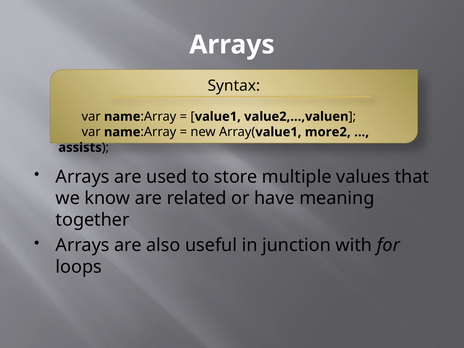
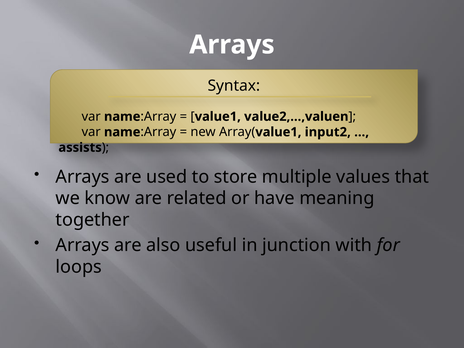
more2: more2 -> input2
